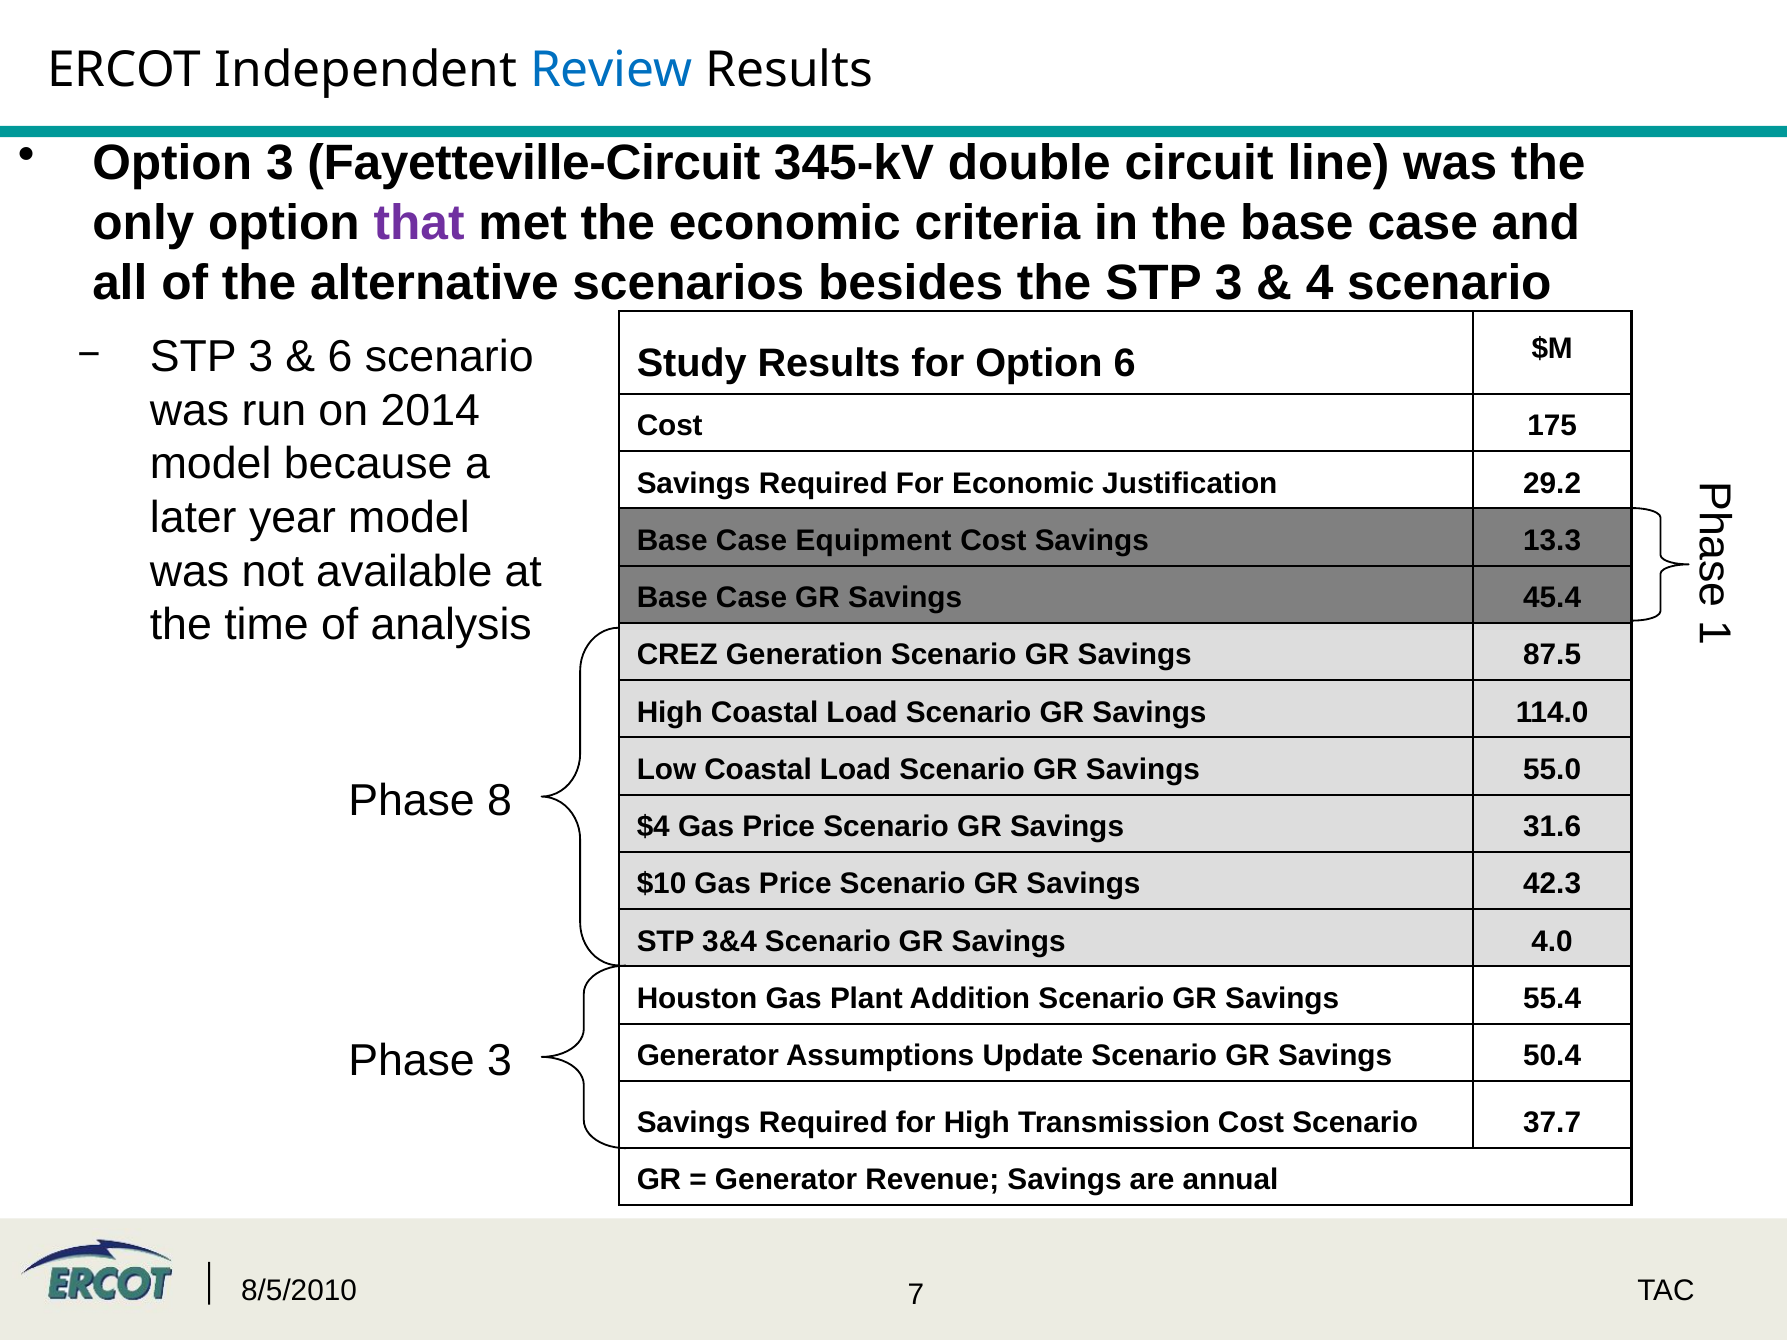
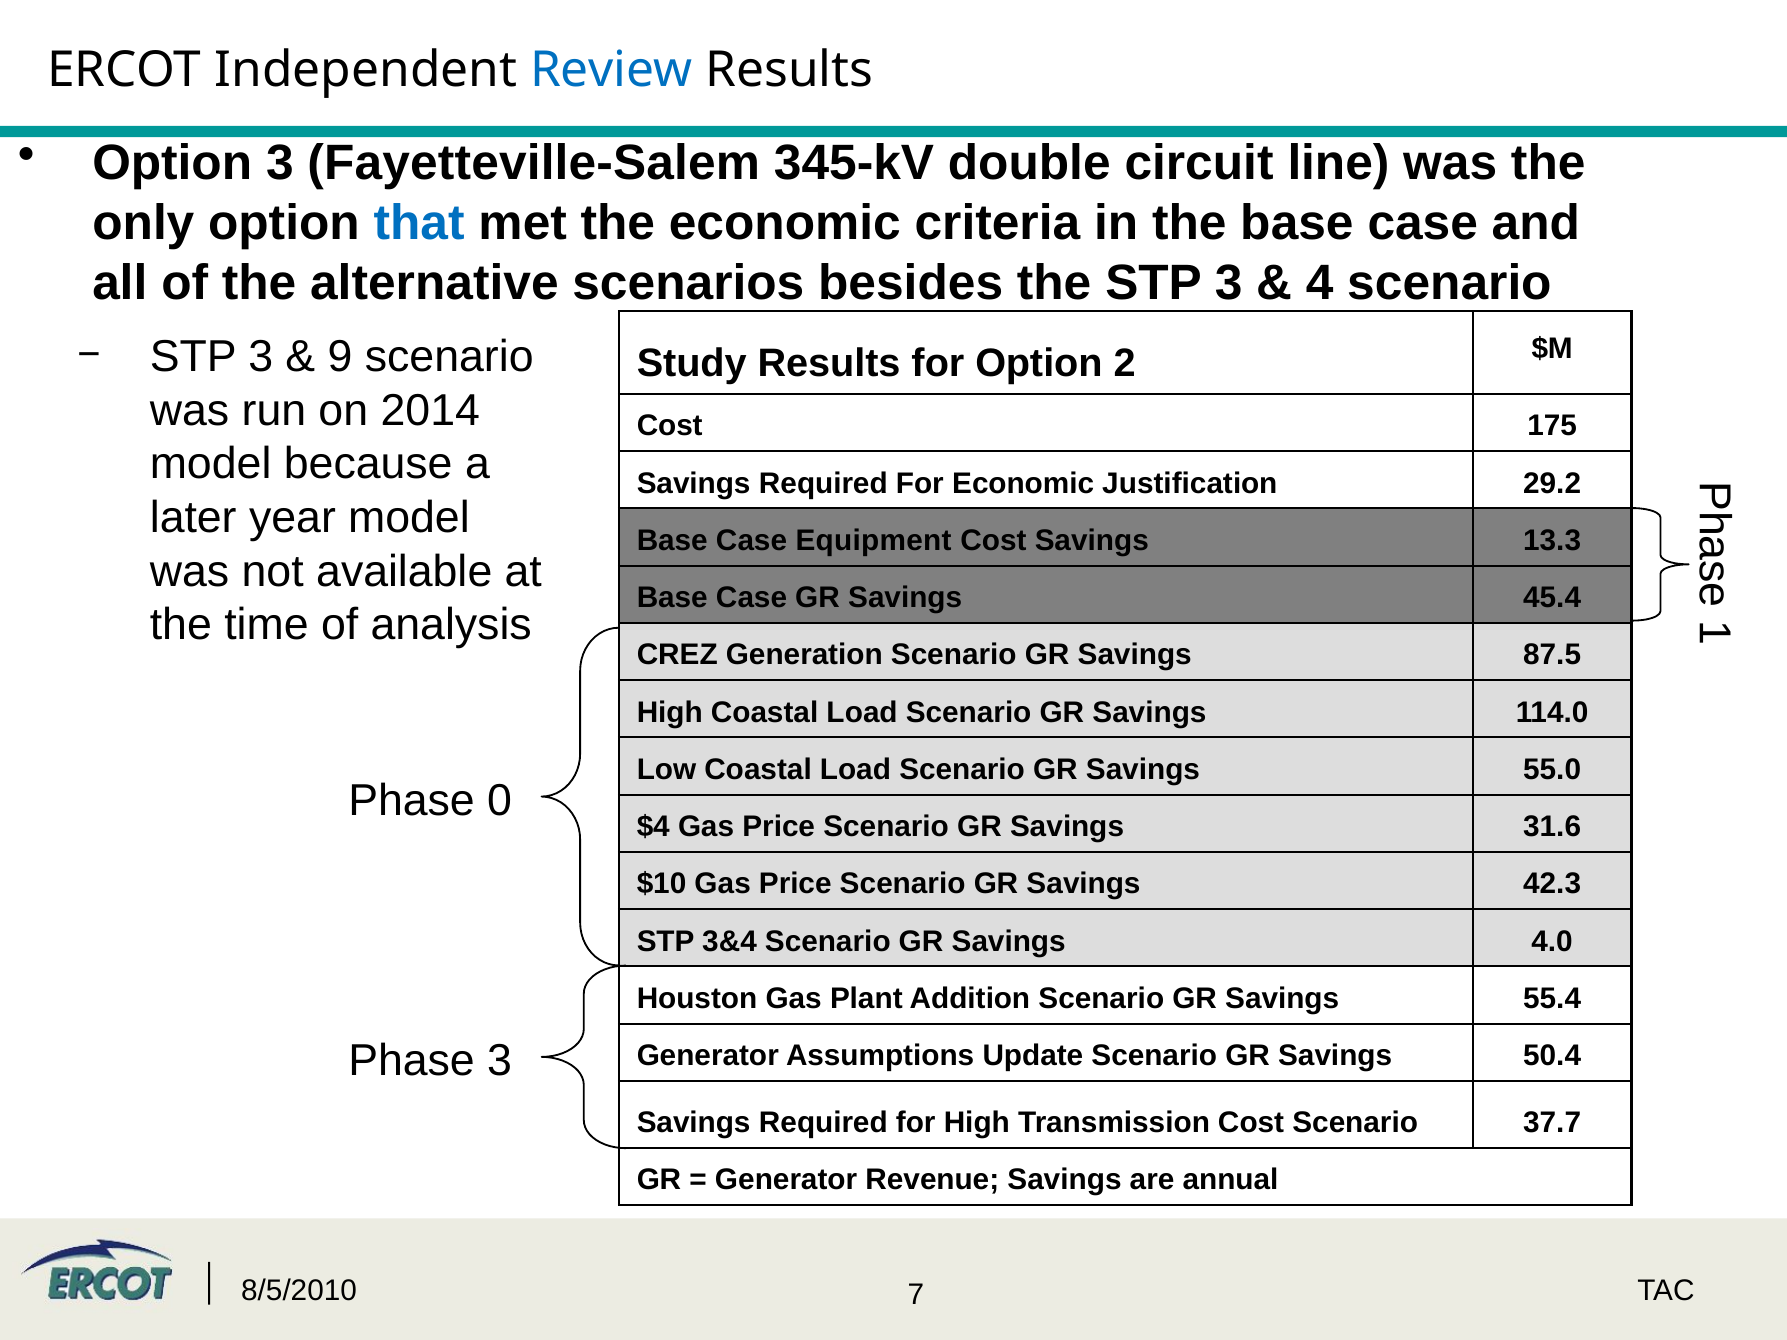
Fayetteville-Circuit: Fayetteville-Circuit -> Fayetteville-Salem
that colour: purple -> blue
6 at (340, 357): 6 -> 9
Option 6: 6 -> 2
8: 8 -> 0
